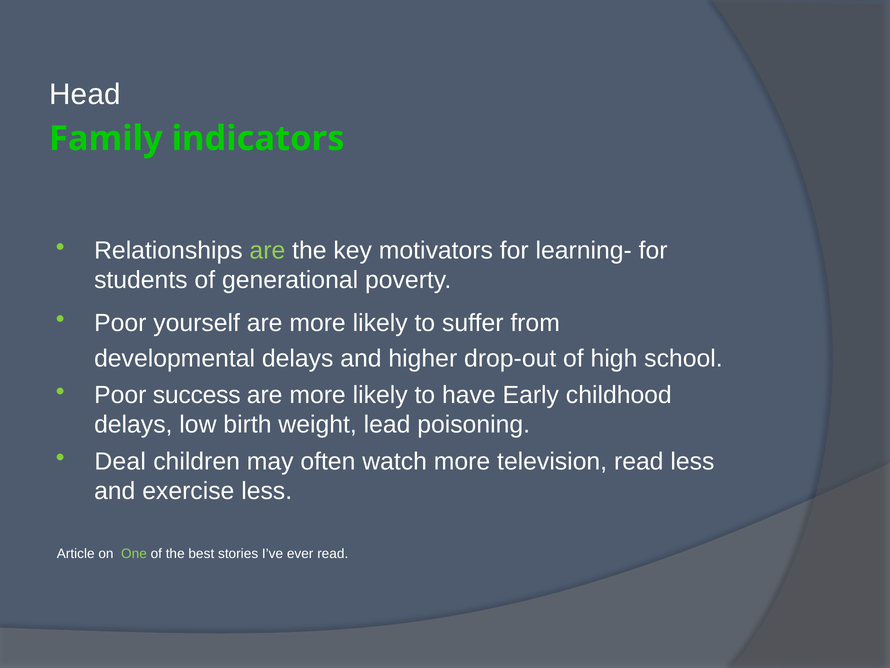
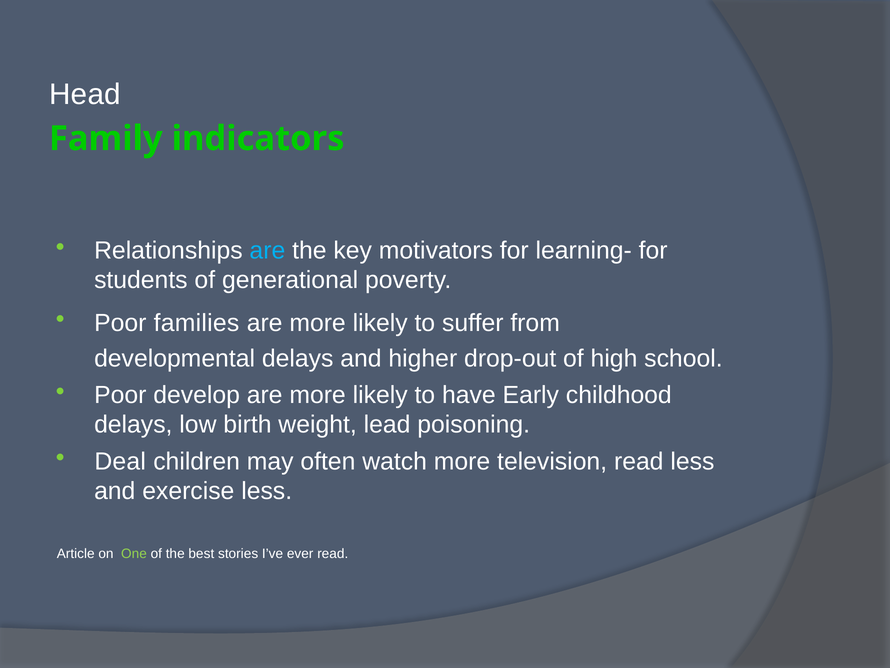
are at (267, 250) colour: light green -> light blue
yourself: yourself -> families
success: success -> develop
